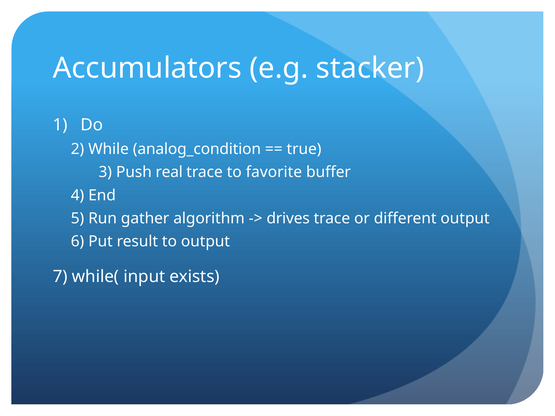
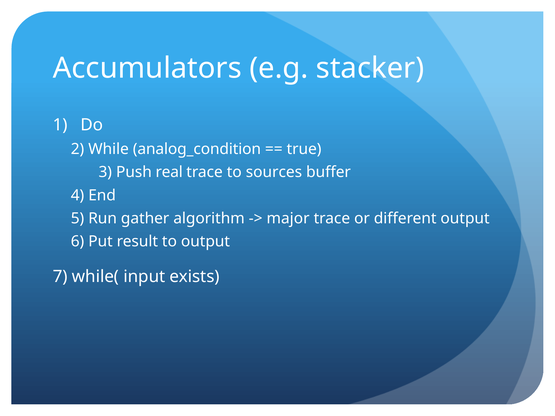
favorite: favorite -> sources
drives: drives -> major
